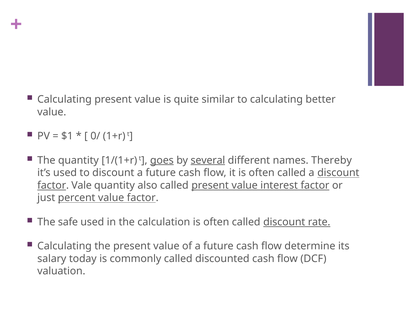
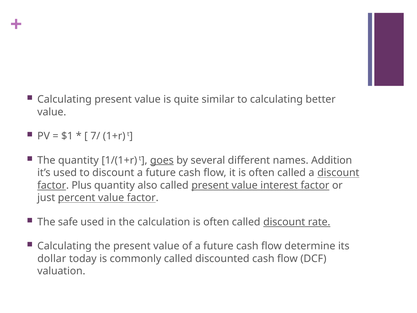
0/: 0/ -> 7/
several underline: present -> none
Thereby: Thereby -> Addition
Vale: Vale -> Plus
salary: salary -> dollar
